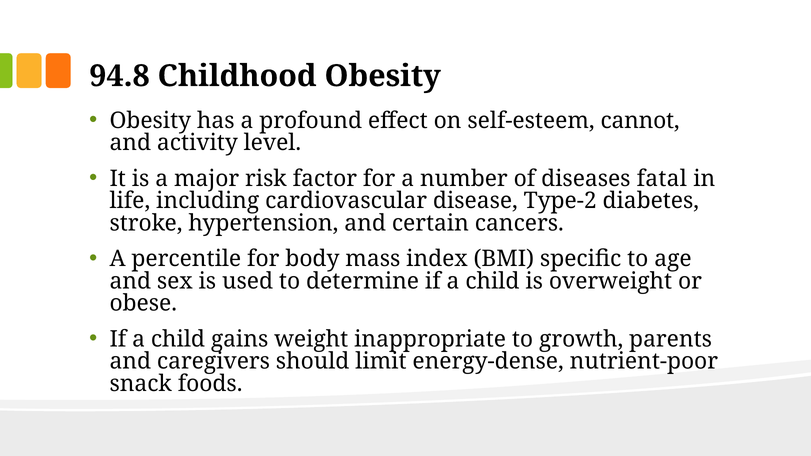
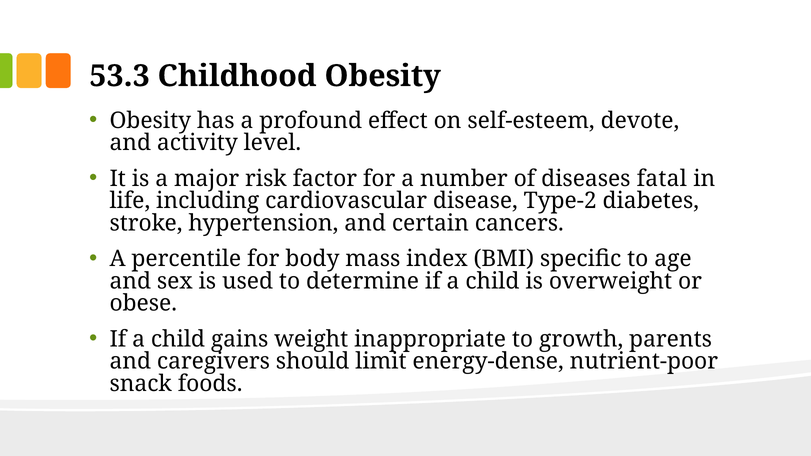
94.8: 94.8 -> 53.3
cannot: cannot -> devote
